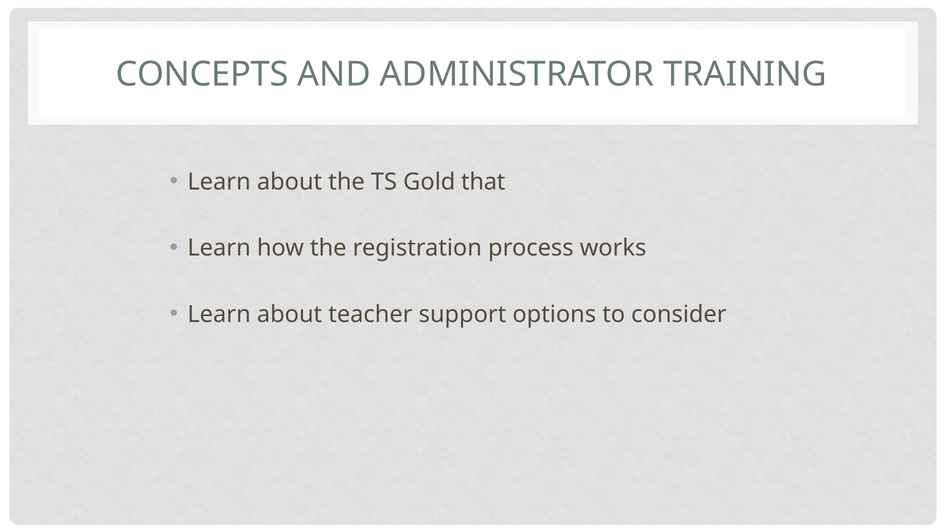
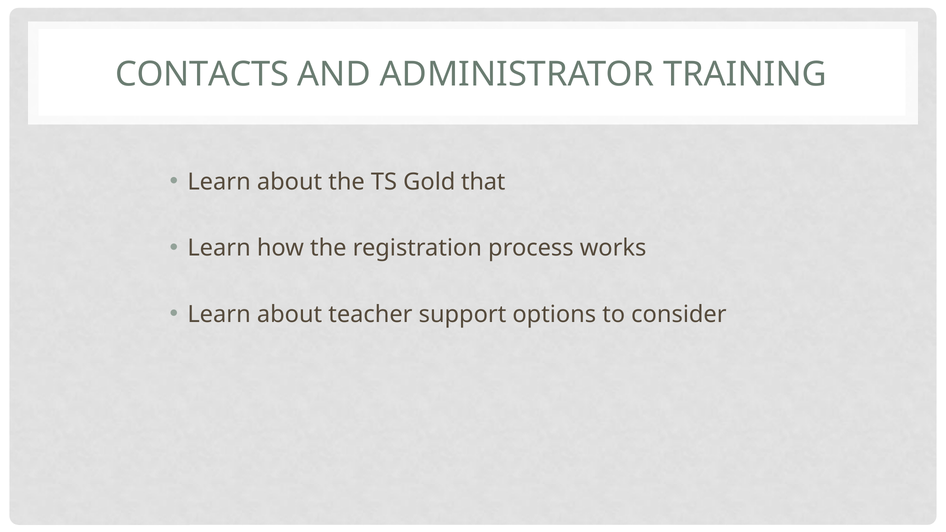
CONCEPTS: CONCEPTS -> CONTACTS
